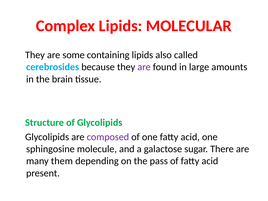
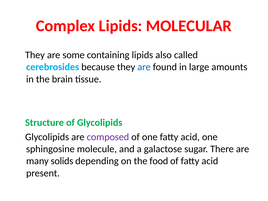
are at (144, 67) colour: purple -> blue
them: them -> solids
pass: pass -> food
